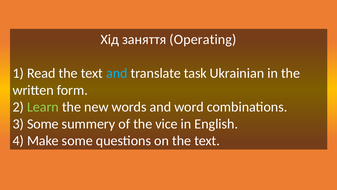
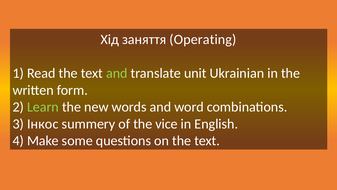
and at (117, 73) colour: light blue -> light green
task: task -> unit
3 Some: Some -> Інкос
